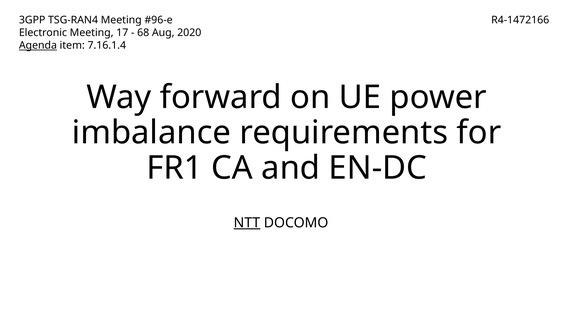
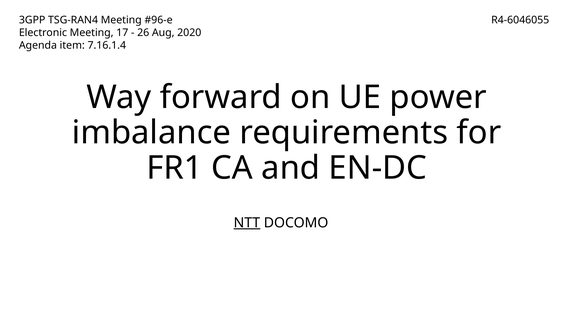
R4-1472166: R4-1472166 -> R4-6046055
68: 68 -> 26
Agenda underline: present -> none
